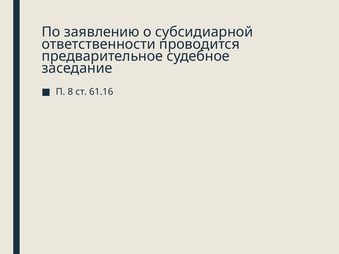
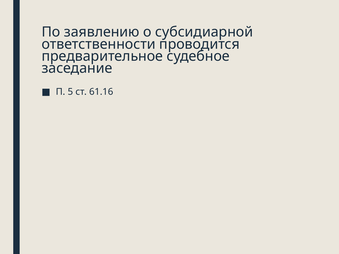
8: 8 -> 5
